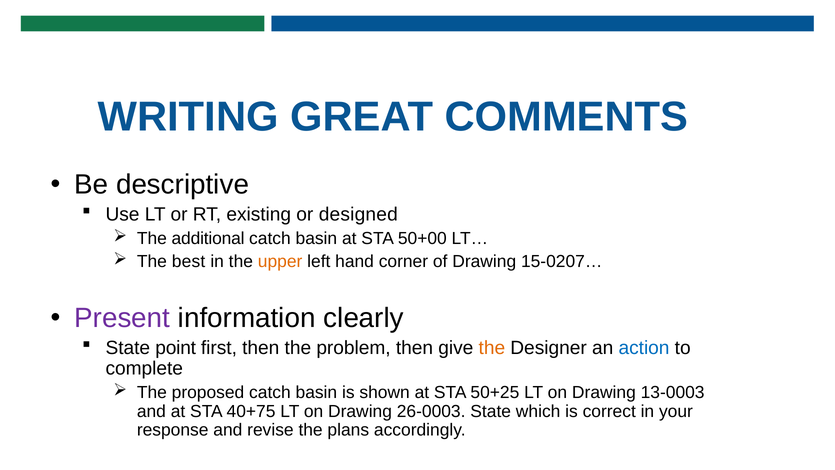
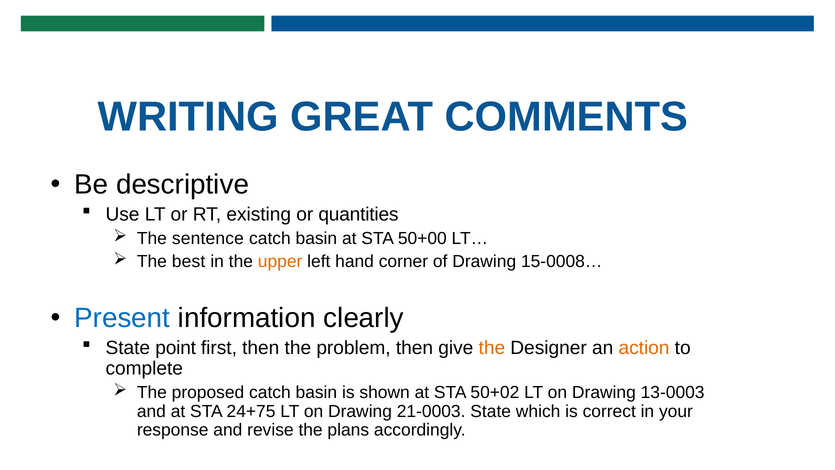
designed: designed -> quantities
additional: additional -> sentence
15-0207…: 15-0207… -> 15-0008…
Present colour: purple -> blue
action colour: blue -> orange
50+25: 50+25 -> 50+02
40+75: 40+75 -> 24+75
26-0003: 26-0003 -> 21-0003
